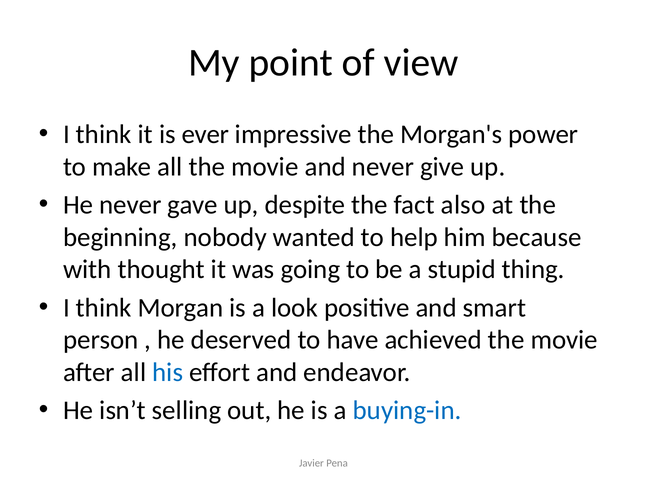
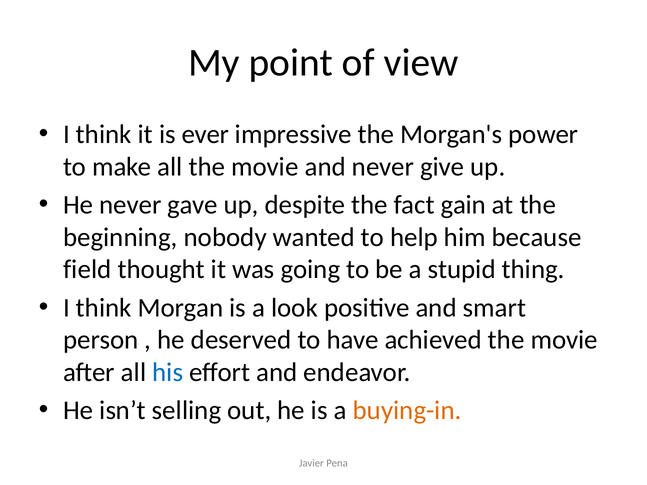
also: also -> gain
with: with -> field
buying-in colour: blue -> orange
